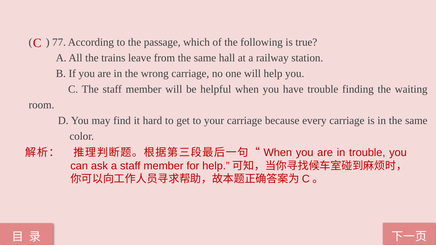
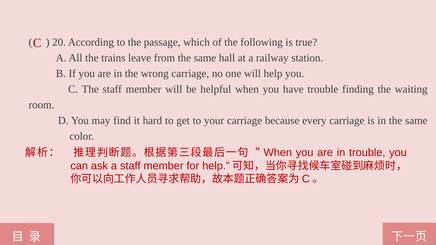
77: 77 -> 20
